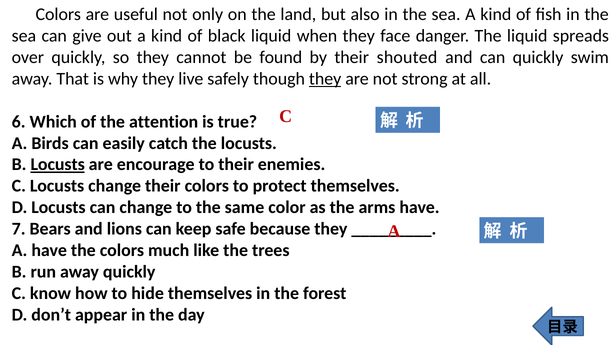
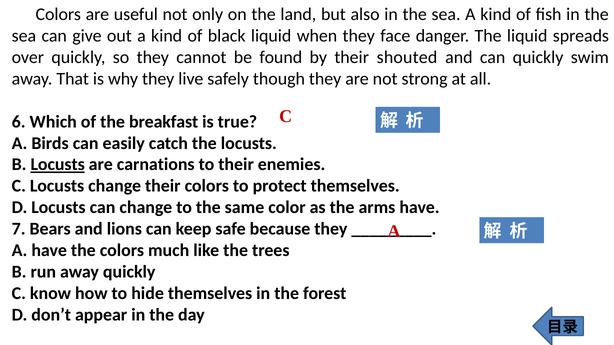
they at (325, 79) underline: present -> none
attention: attention -> breakfast
encourage: encourage -> carnations
